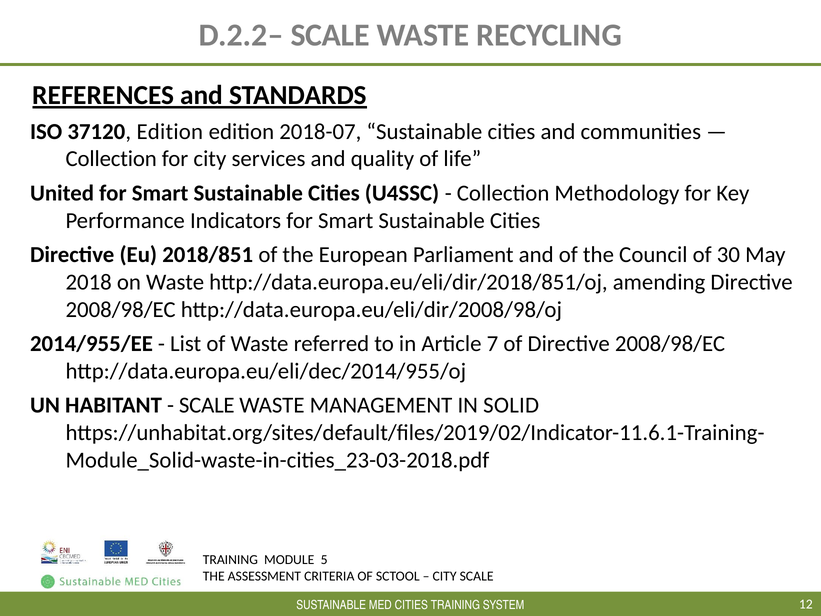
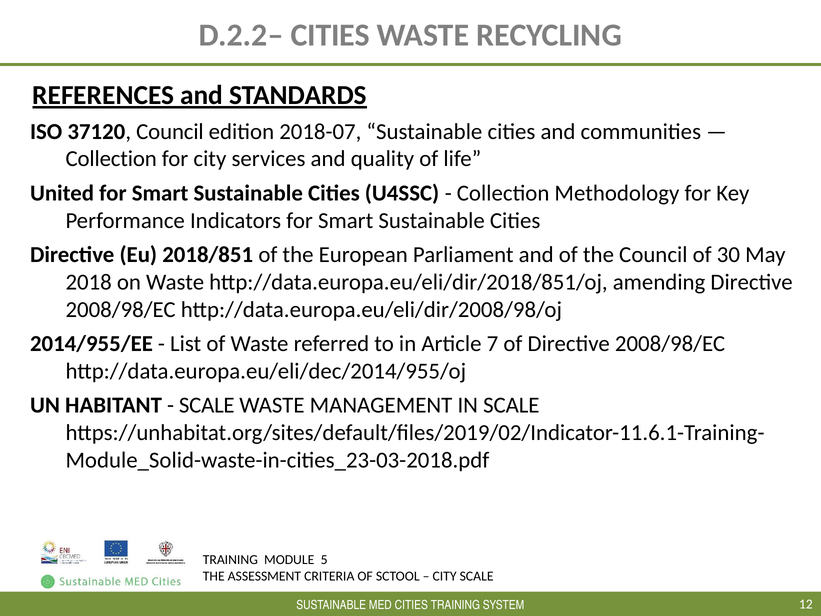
D.2.2– SCALE: SCALE -> CITIES
37120 Edition: Edition -> Council
IN SOLID: SOLID -> SCALE
